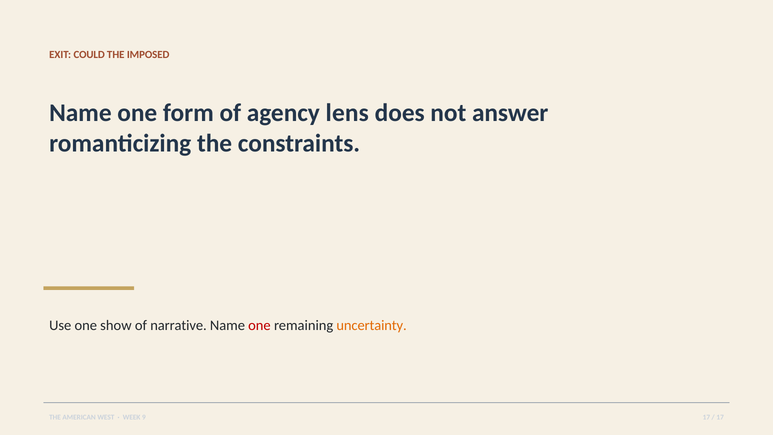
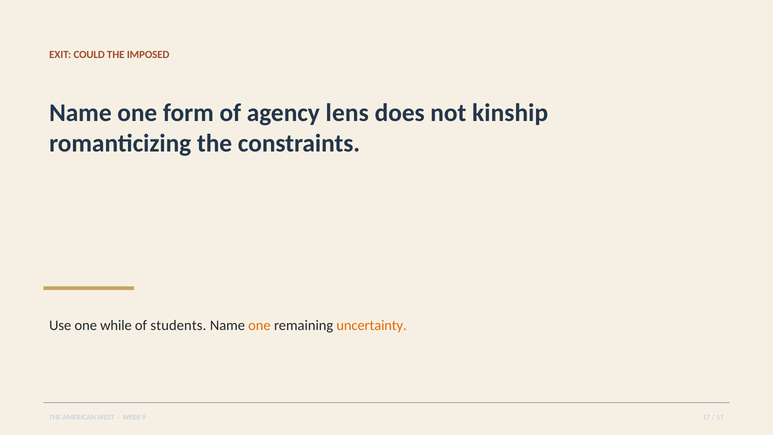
answer: answer -> kinship
show: show -> while
narrative: narrative -> students
one at (259, 325) colour: red -> orange
